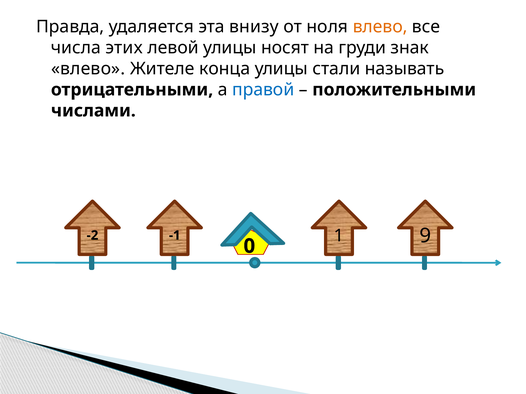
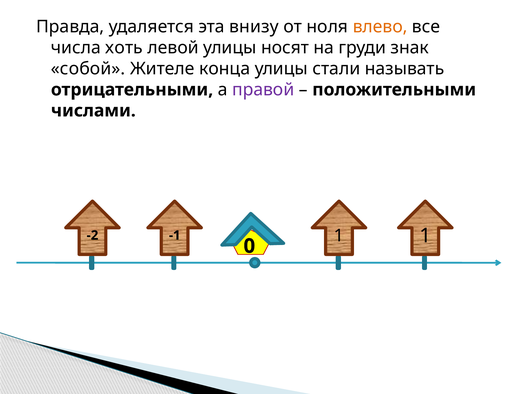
этих: этих -> хоть
влево at (88, 69): влево -> собой
правой colour: blue -> purple
9 at (425, 236): 9 -> 1
